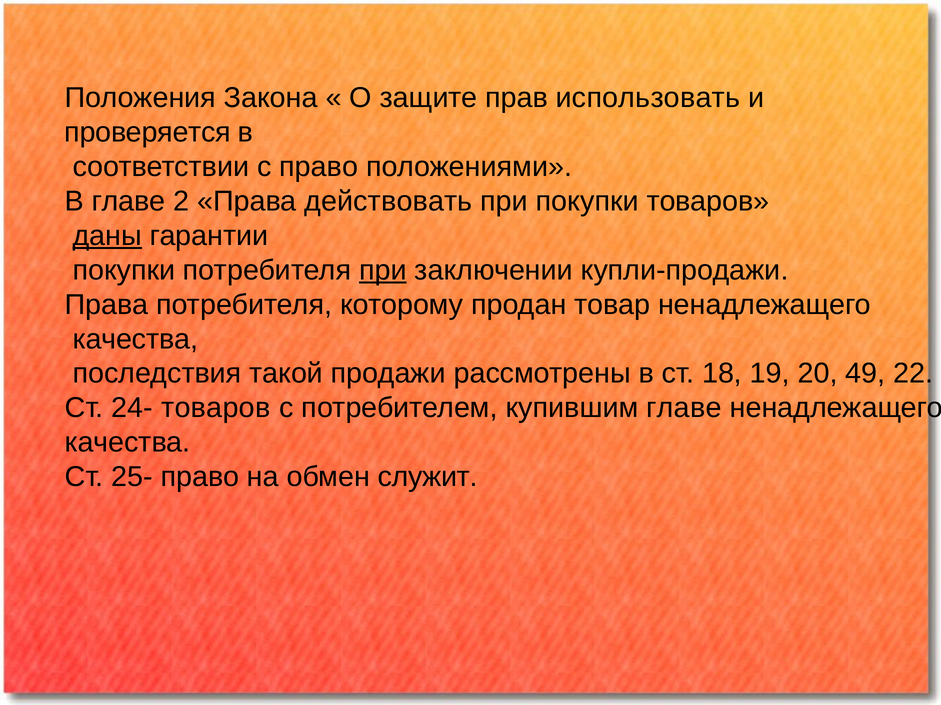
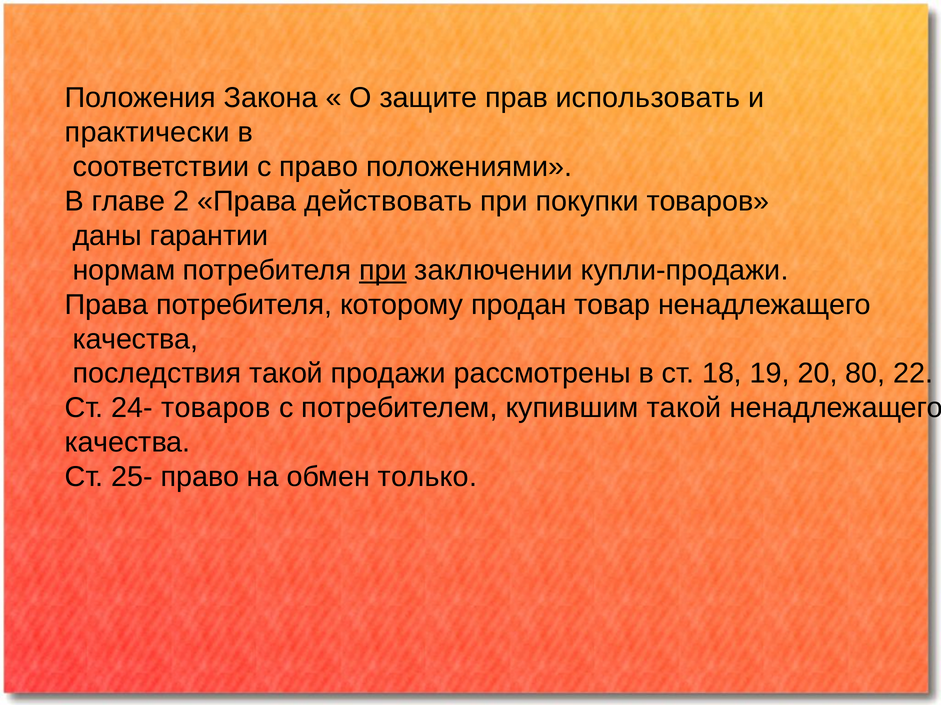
проверяется: проверяется -> практически
даны underline: present -> none
покупки at (124, 270): покупки -> нормам
49: 49 -> 80
купившим главе: главе -> такой
служит: служит -> только
